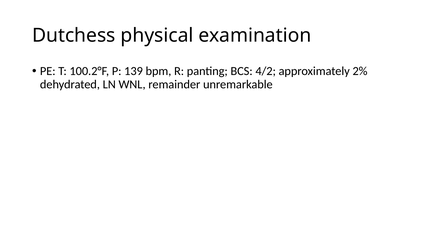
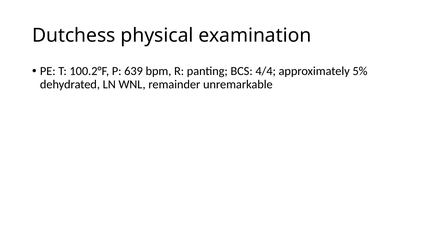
139: 139 -> 639
4/2: 4/2 -> 4/4
2%: 2% -> 5%
